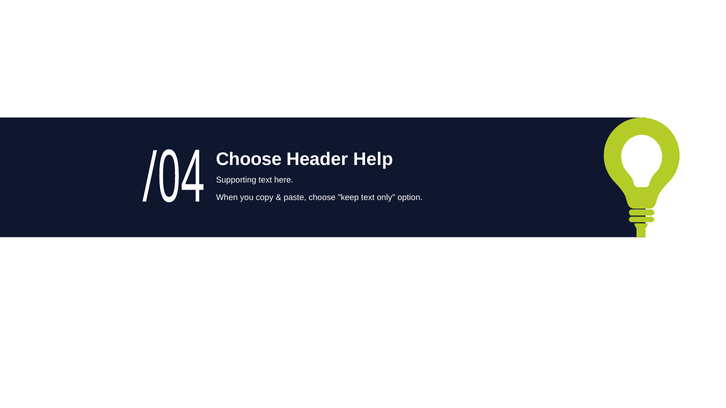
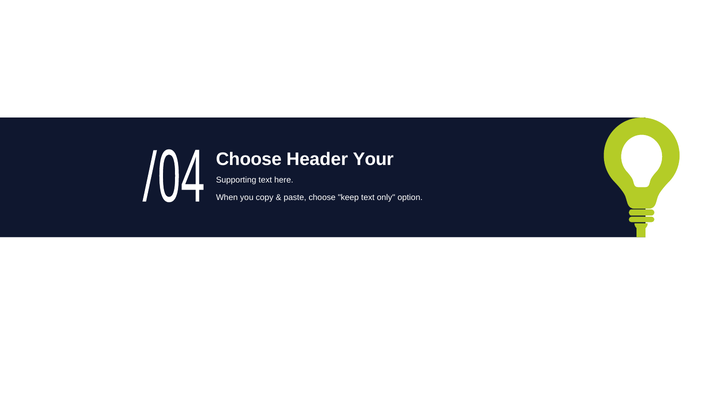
Help: Help -> Your
